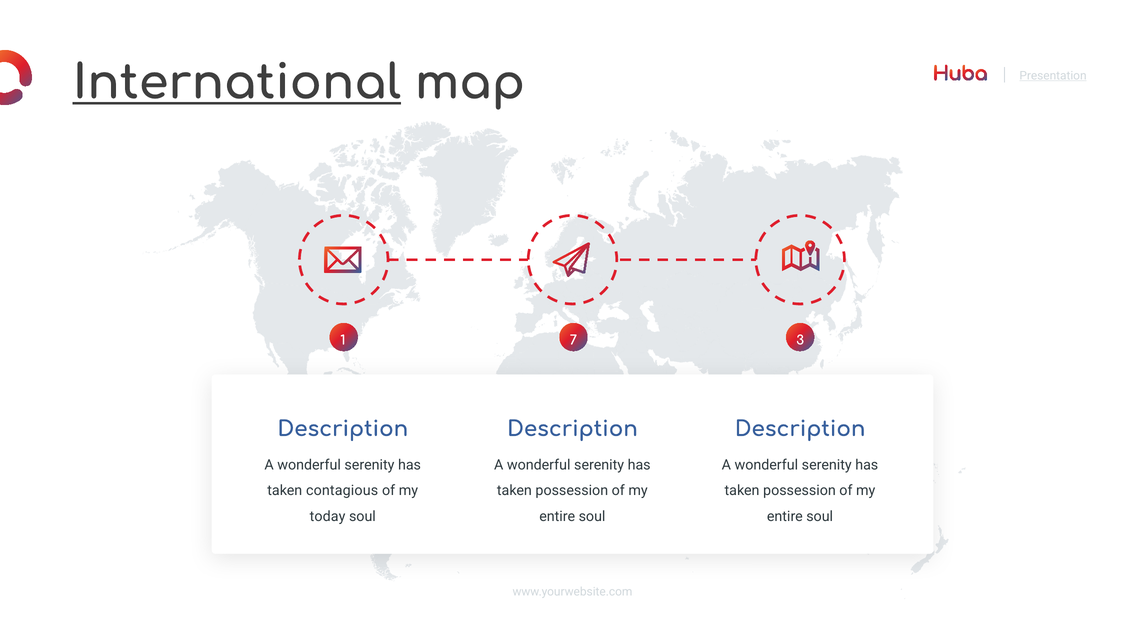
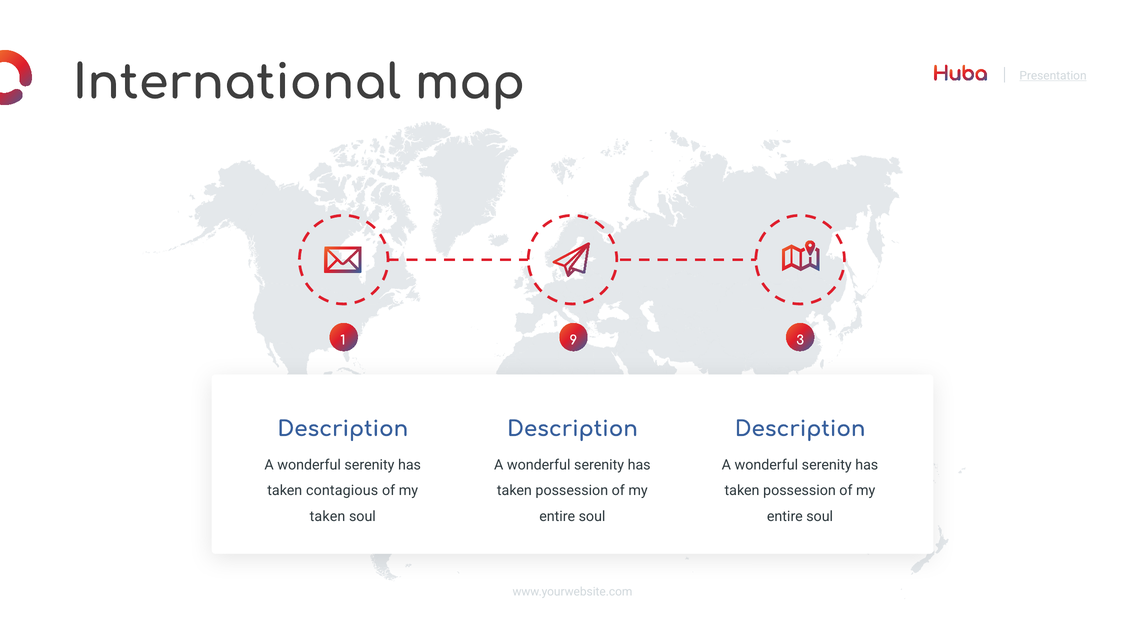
International underline: present -> none
7: 7 -> 9
today at (328, 516): today -> taken
